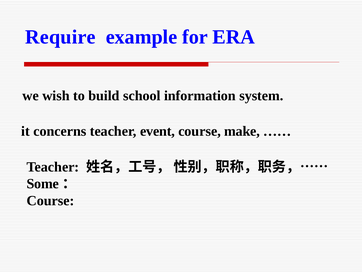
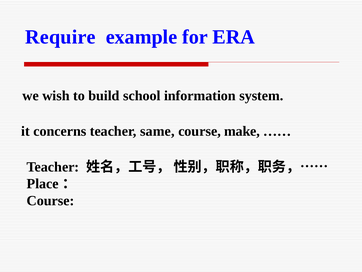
event: event -> same
Some: Some -> Place
